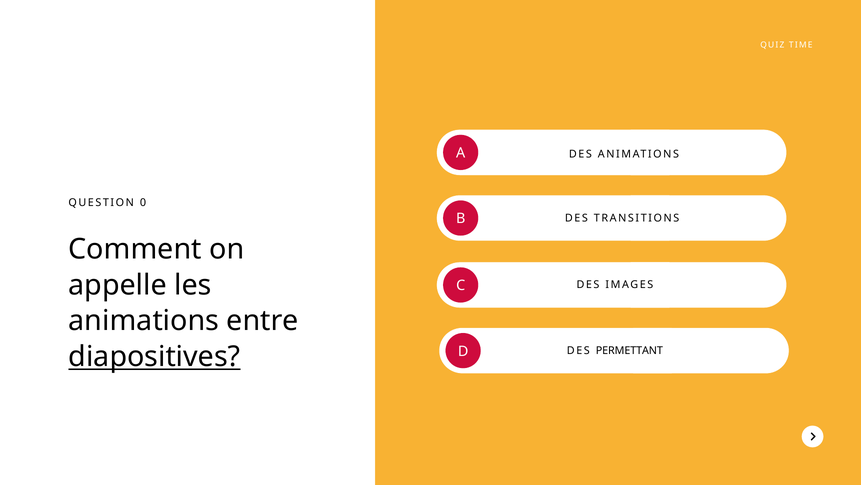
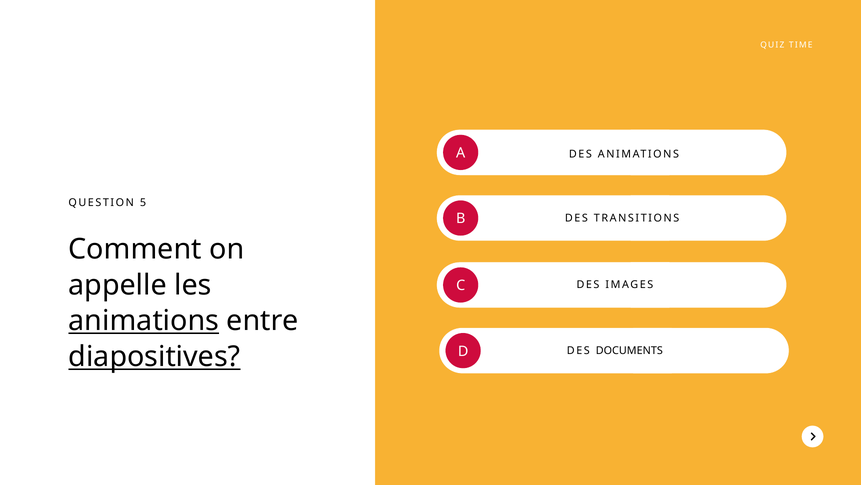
0: 0 -> 5
animations at (144, 321) underline: none -> present
PERMETTANT: PERMETTANT -> DOCUMENTS
